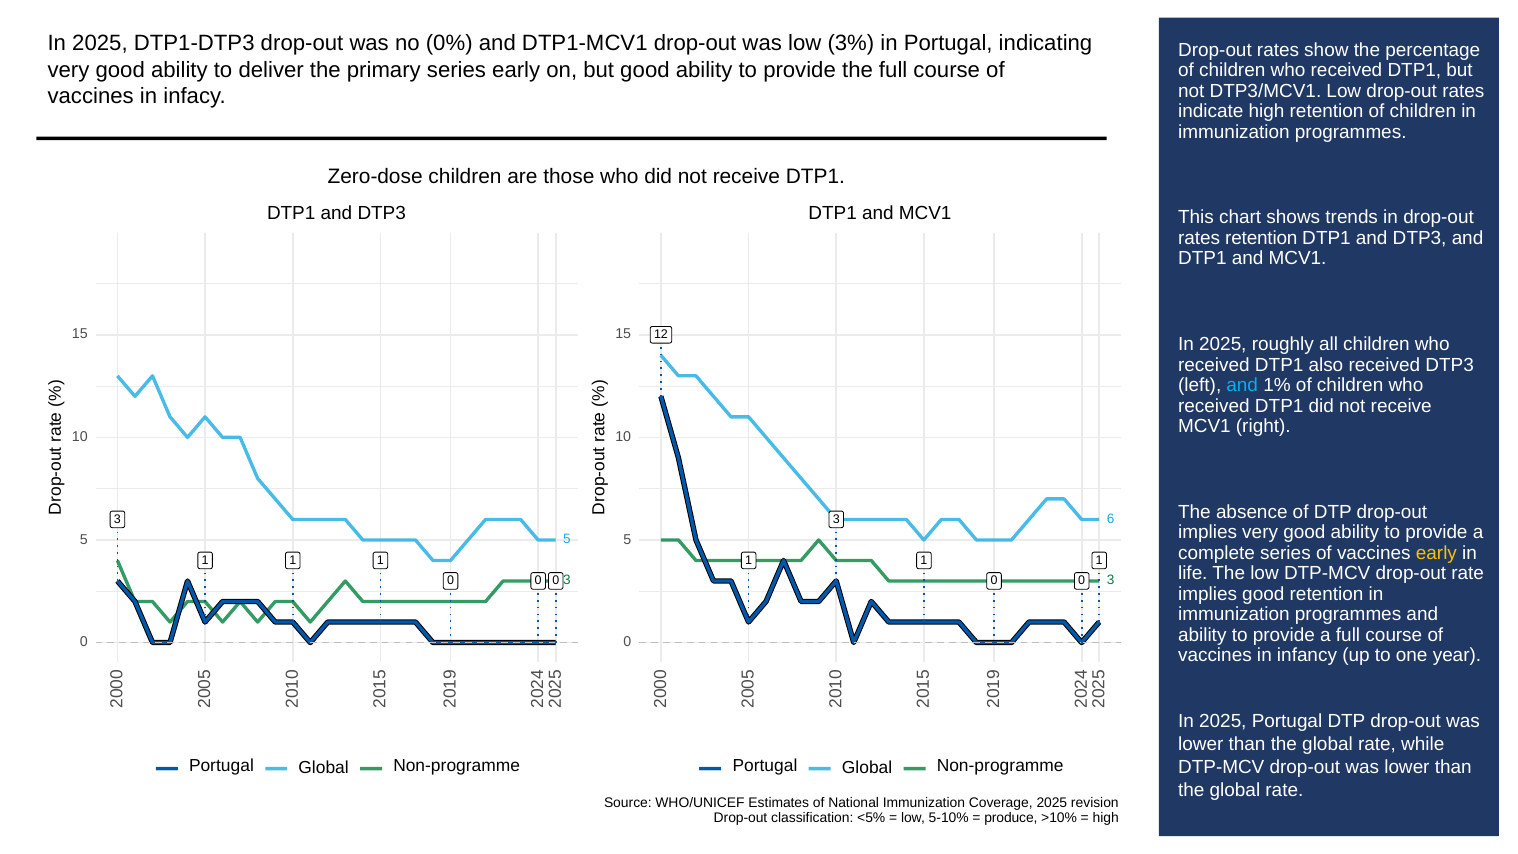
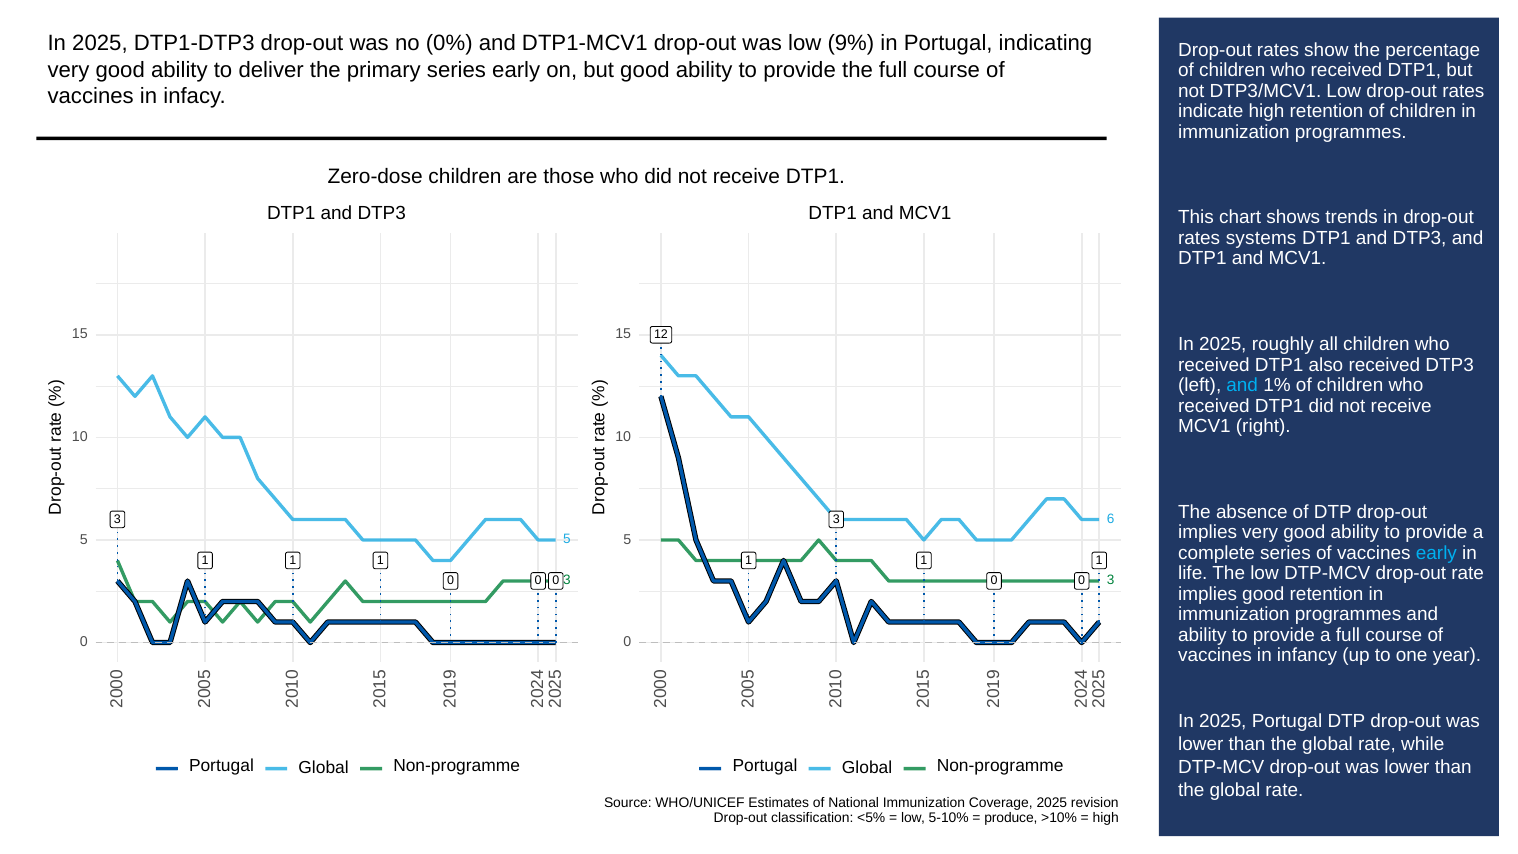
3%: 3% -> 9%
rates retention: retention -> systems
early at (1436, 553) colour: yellow -> light blue
